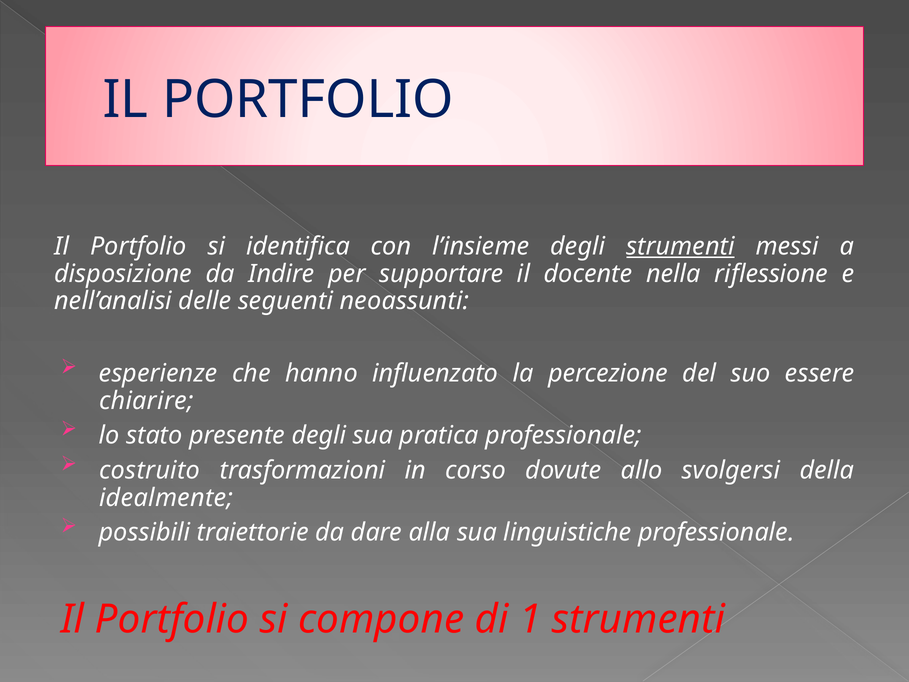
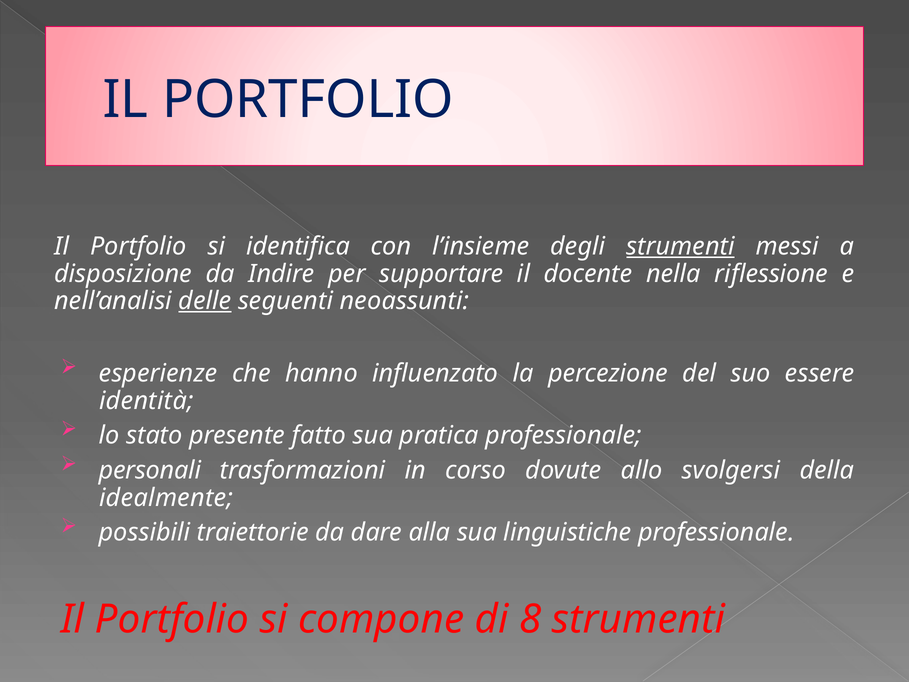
delle underline: none -> present
chiarire: chiarire -> identità
presente degli: degli -> fatto
costruito: costruito -> personali
1: 1 -> 8
